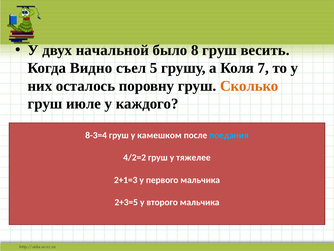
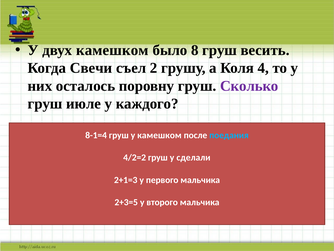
двух начальной: начальной -> камешком
Видно: Видно -> Свечи
5: 5 -> 2
7: 7 -> 4
Сколько colour: orange -> purple
8-3=4: 8-3=4 -> 8-1=4
тяжелее: тяжелее -> сделали
